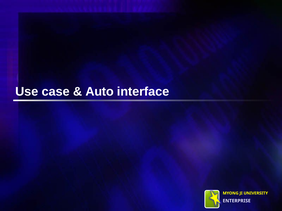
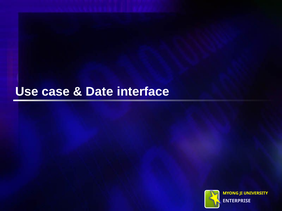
Auto: Auto -> Date
